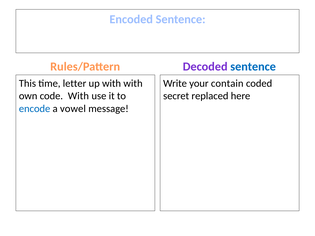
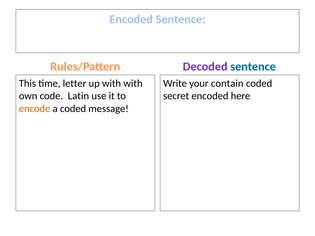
code With: With -> Latin
secret replaced: replaced -> encoded
encode colour: blue -> orange
a vowel: vowel -> coded
